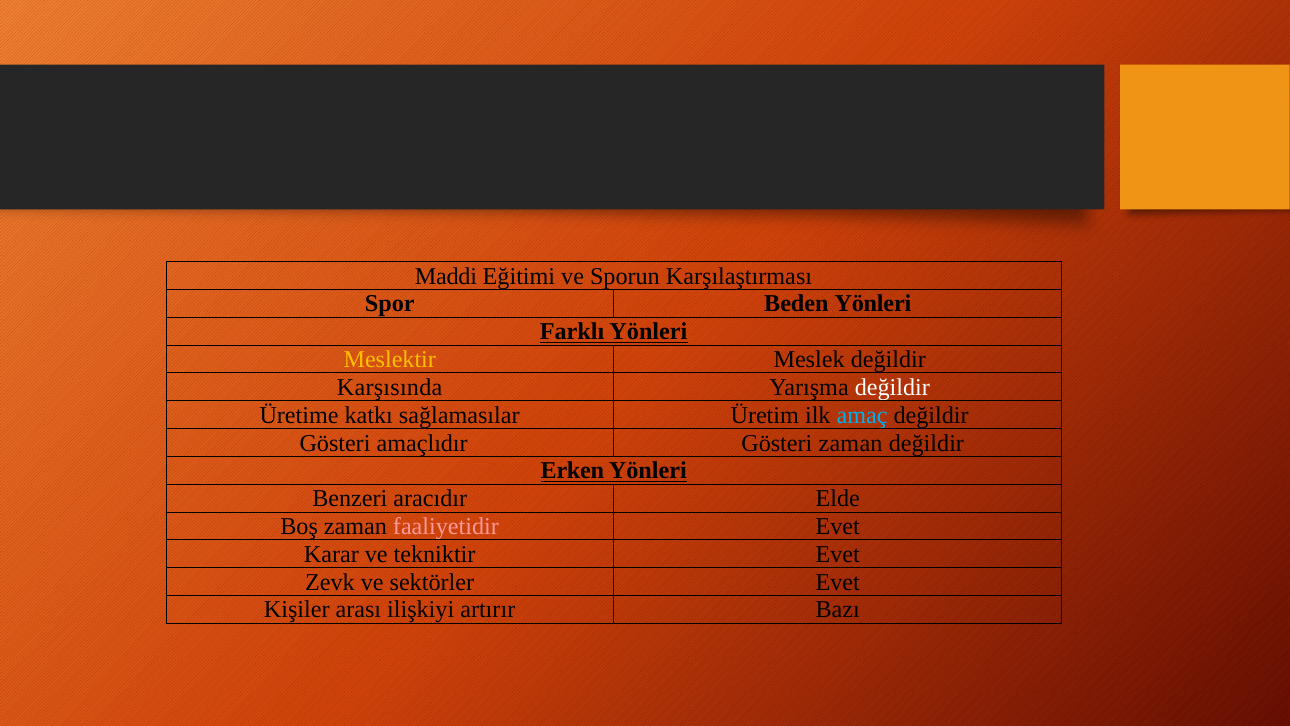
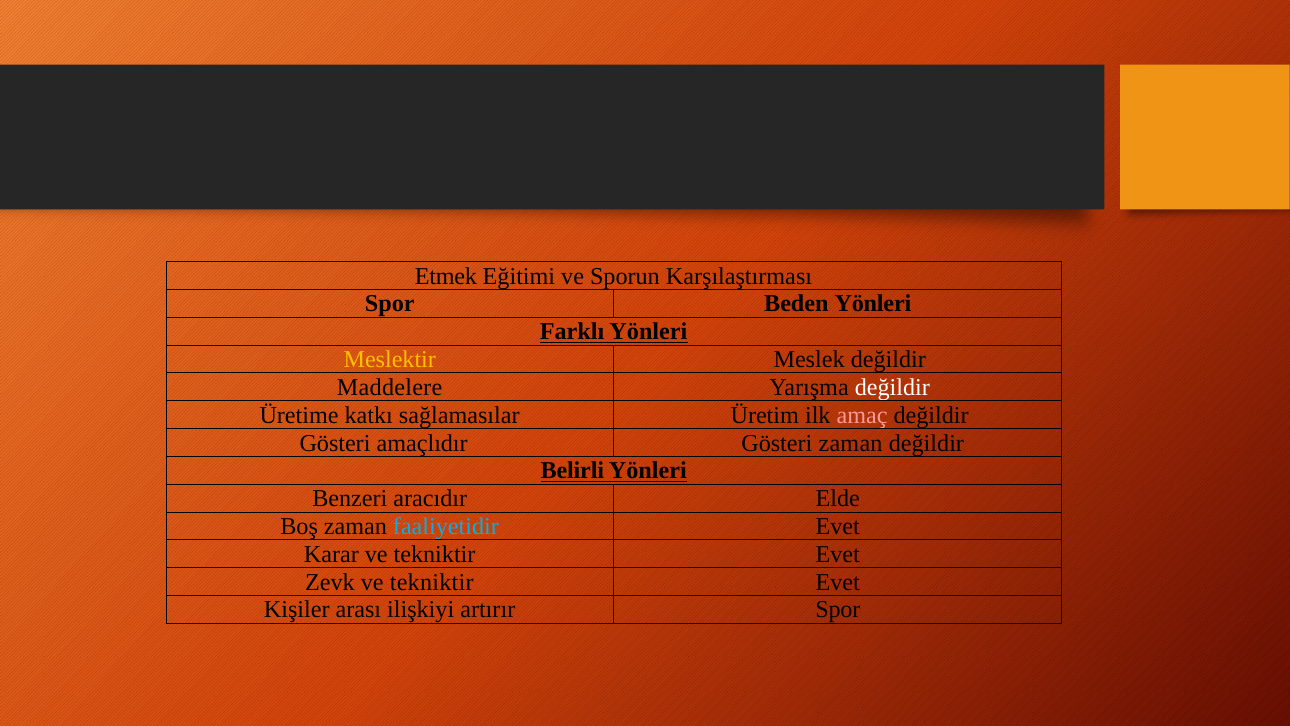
Maddi: Maddi -> Etmek
Karşısında: Karşısında -> Maddelere
amaç colour: light blue -> pink
Erken: Erken -> Belirli
faaliyetidir colour: pink -> light blue
Zevk ve sektörler: sektörler -> tekniktir
artırır Bazı: Bazı -> Spor
